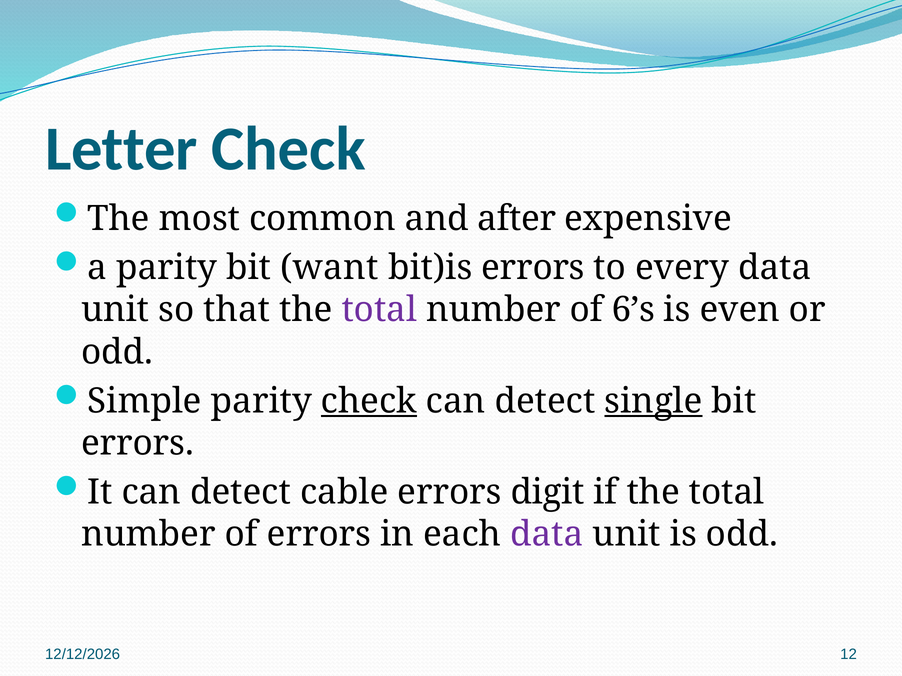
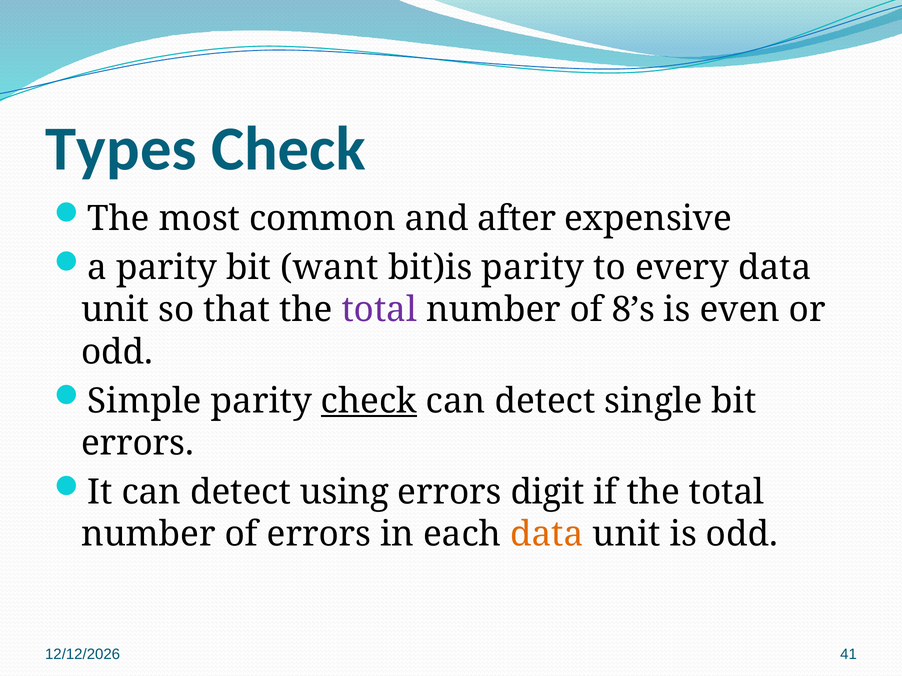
Letter: Letter -> Types
bit)is errors: errors -> parity
6’s: 6’s -> 8’s
single underline: present -> none
cable: cable -> using
data at (547, 535) colour: purple -> orange
12: 12 -> 41
